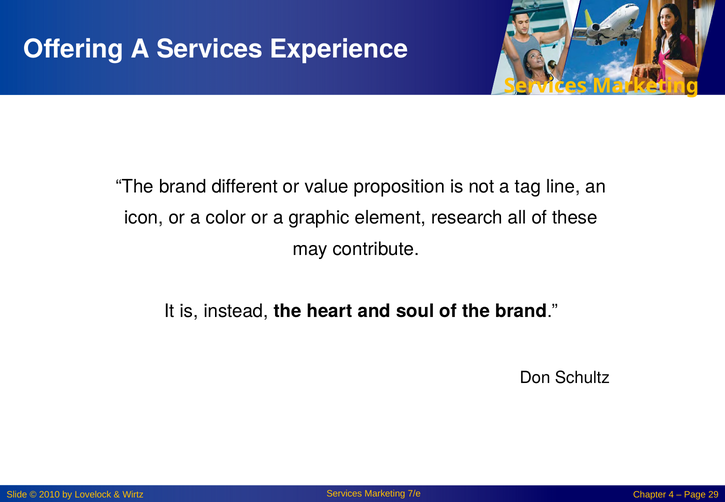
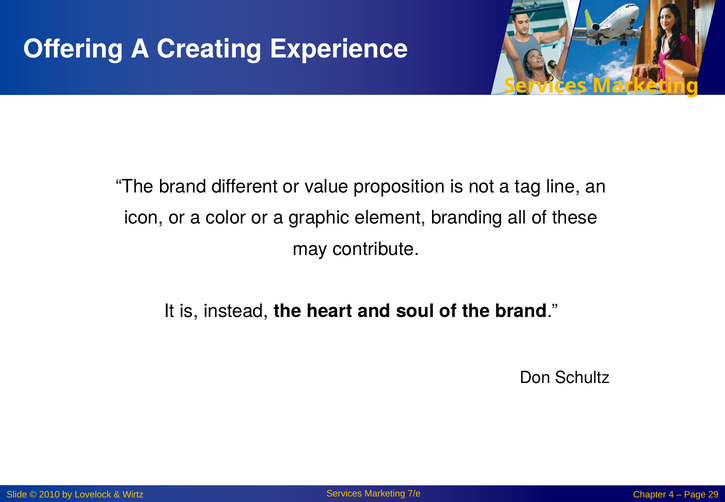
A Services: Services -> Creating
research: research -> branding
